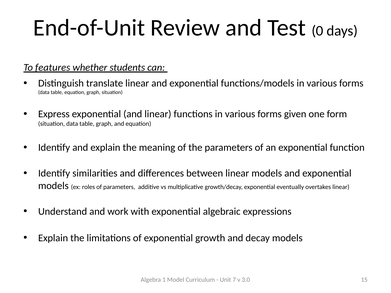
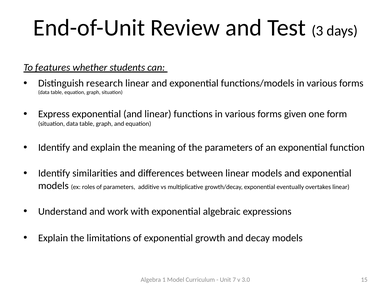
0: 0 -> 3
translate: translate -> research
